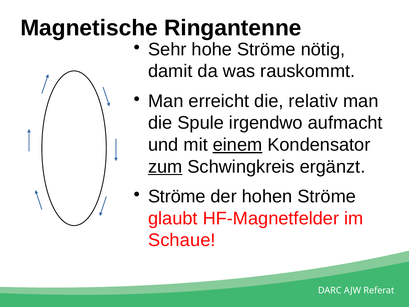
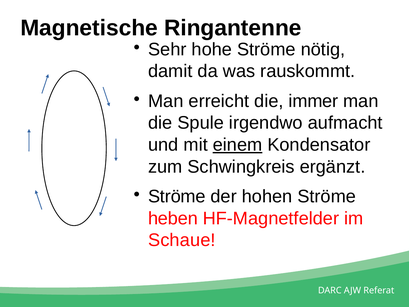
relativ: relativ -> immer
zum underline: present -> none
glaubt: glaubt -> heben
